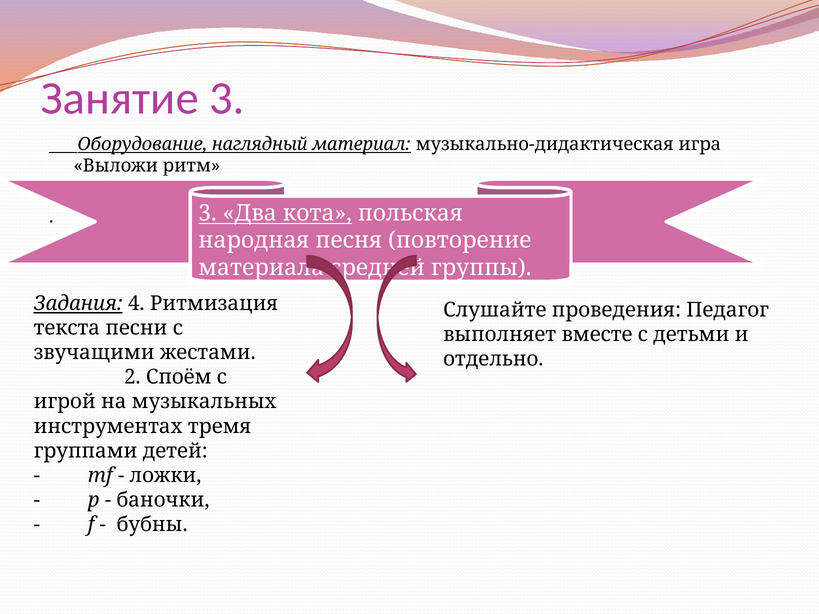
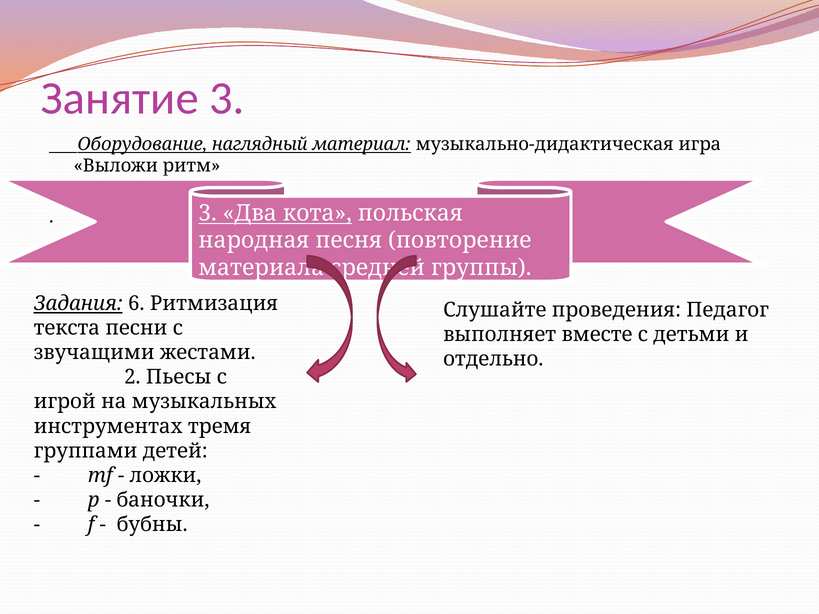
4: 4 -> 6
Споём: Споём -> Пьесы
